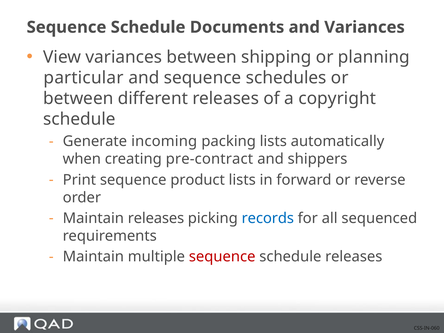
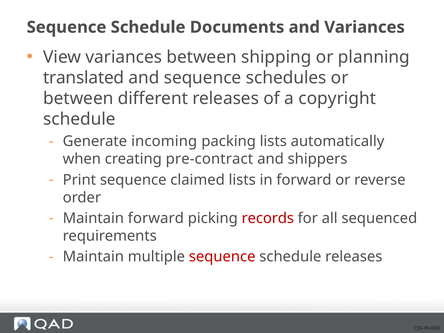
particular: particular -> translated
product: product -> claimed
Maintain releases: releases -> forward
records colour: blue -> red
